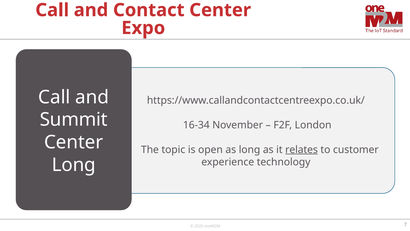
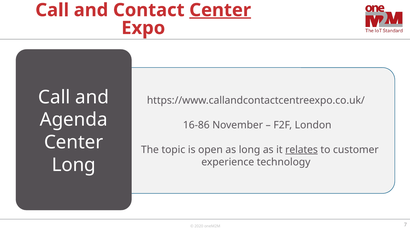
Center at (220, 10) underline: none -> present
Summit: Summit -> Agenda
16-34: 16-34 -> 16-86
